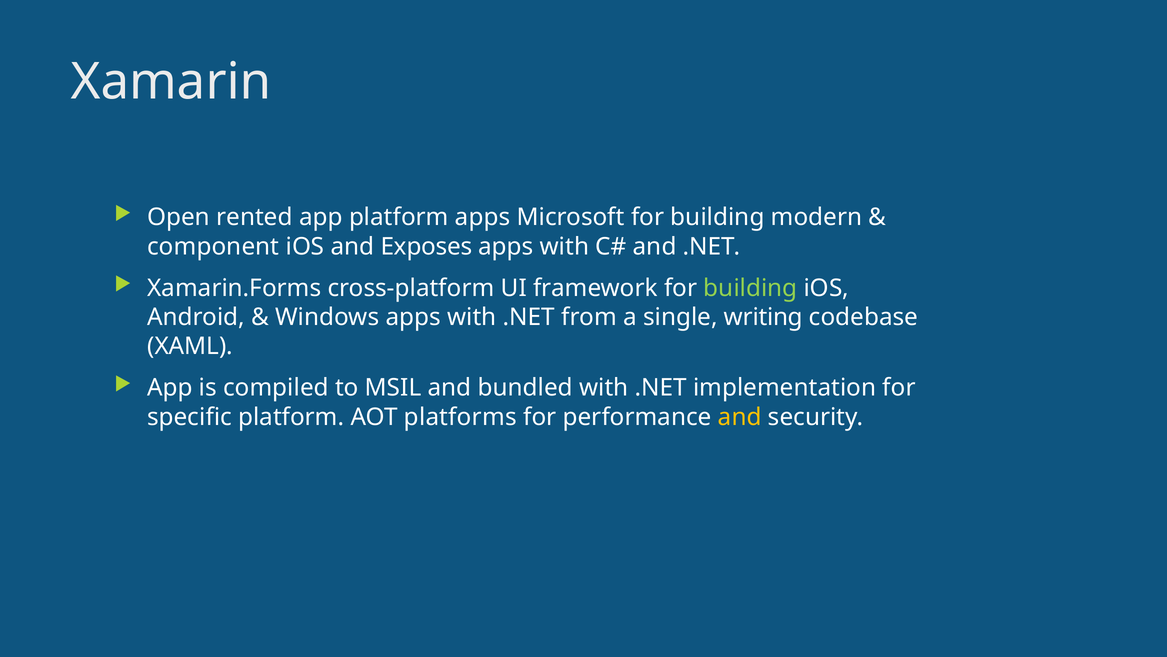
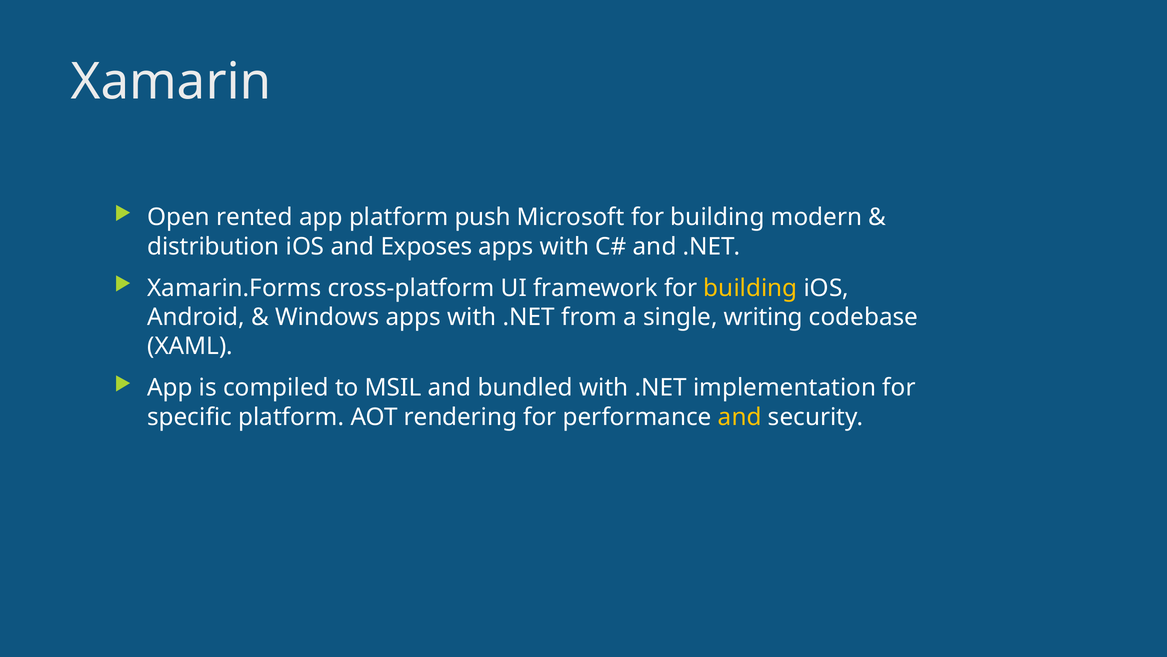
platform apps: apps -> push
component: component -> distribution
building at (750, 288) colour: light green -> yellow
platforms: platforms -> rendering
